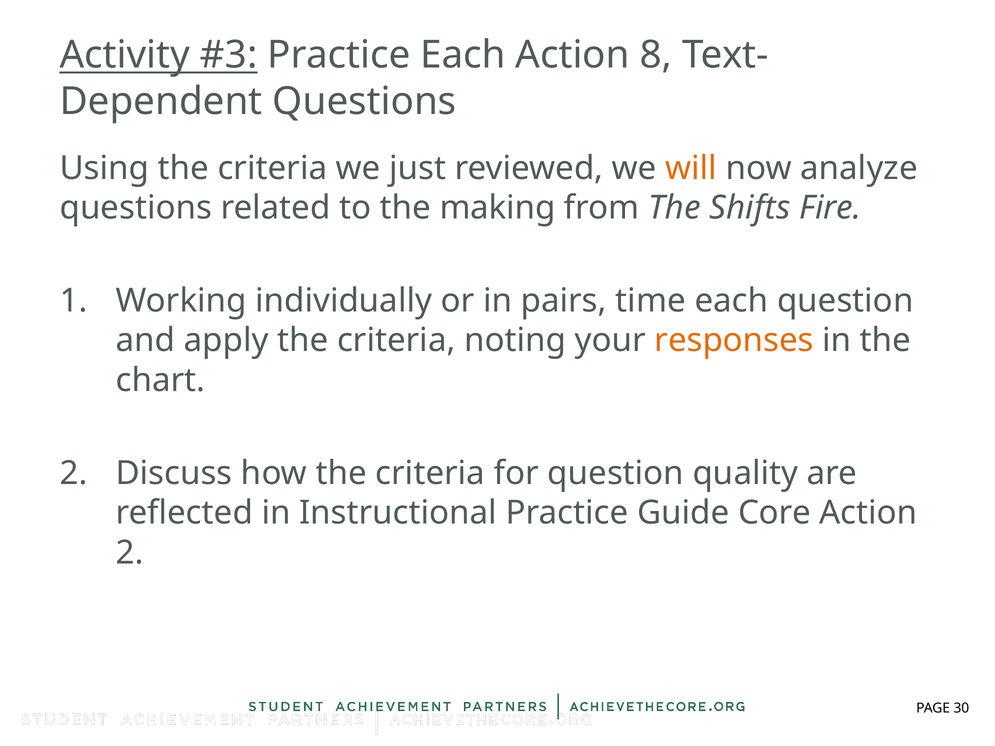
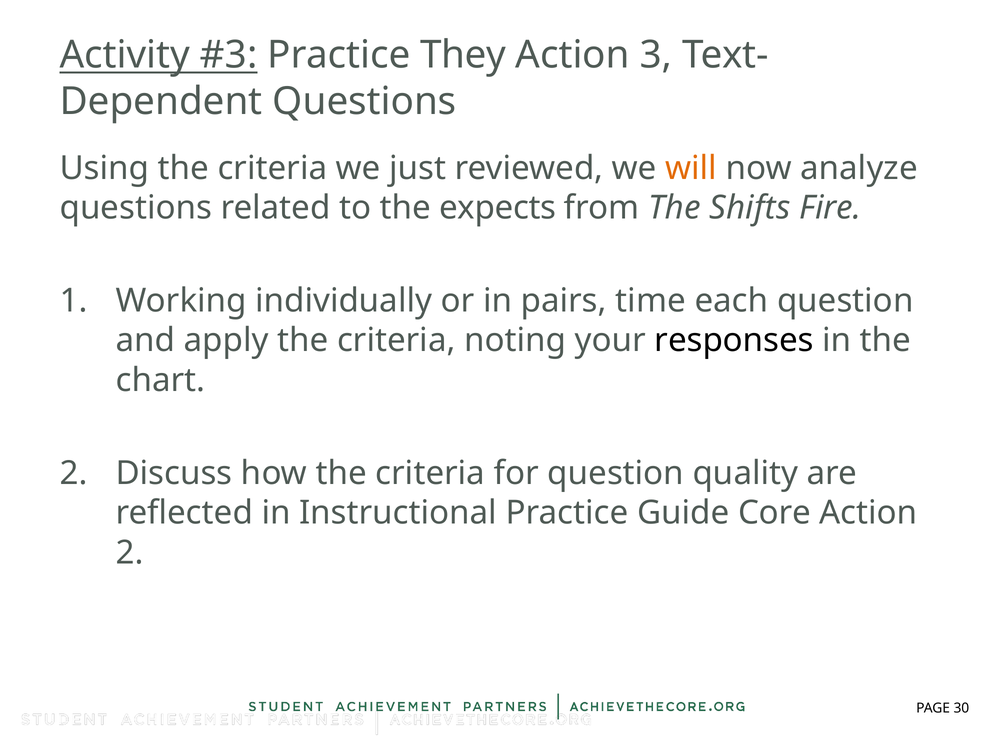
Practice Each: Each -> They
8: 8 -> 3
making: making -> expects
responses colour: orange -> black
